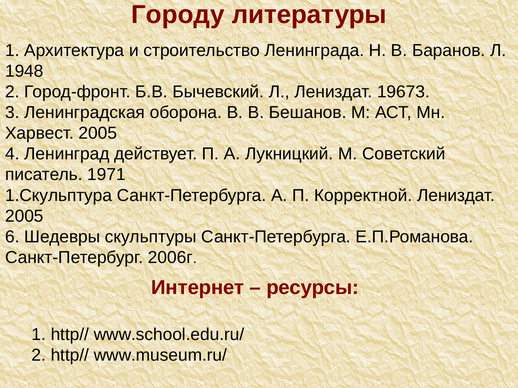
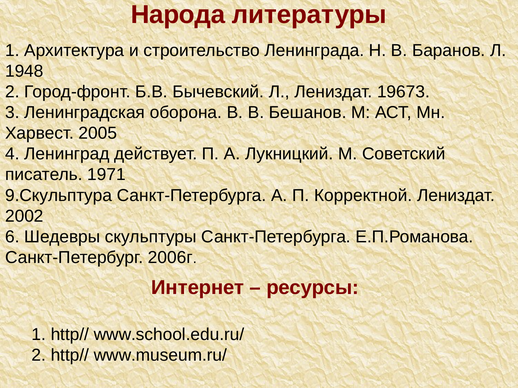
Городу: Городу -> Народа
1.Скульптура: 1.Скульптура -> 9.Скульптура
2005 at (24, 216): 2005 -> 2002
